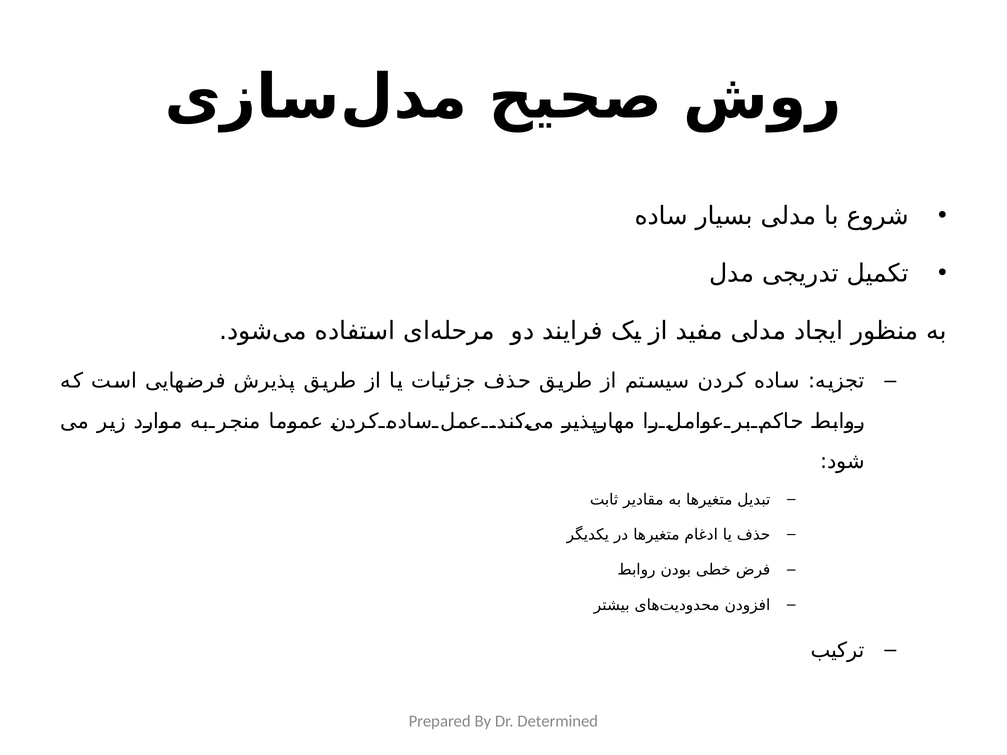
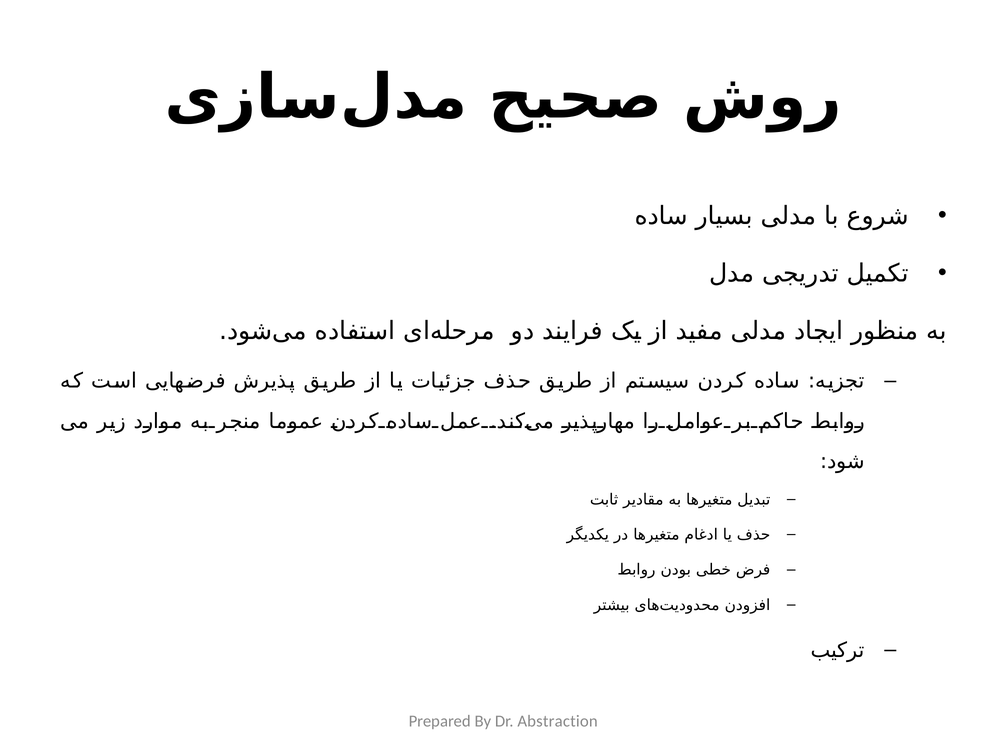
Determined: Determined -> Abstraction
